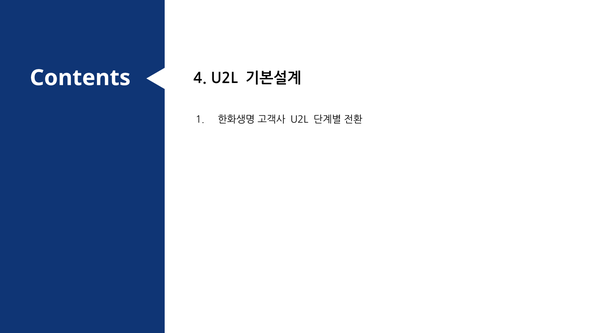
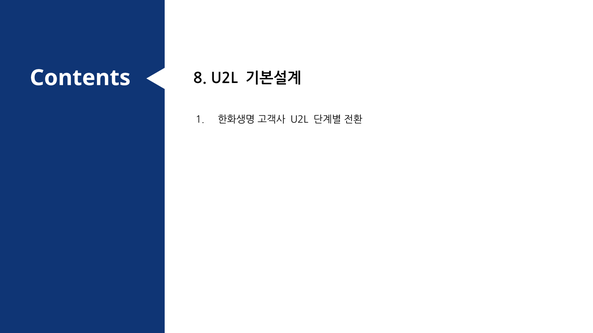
4: 4 -> 8
